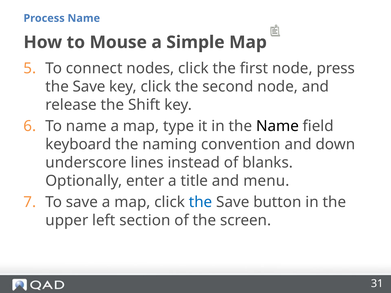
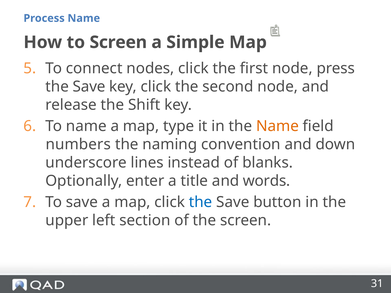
to Mouse: Mouse -> Screen
Name at (277, 126) colour: black -> orange
keyboard: keyboard -> numbers
menu: menu -> words
